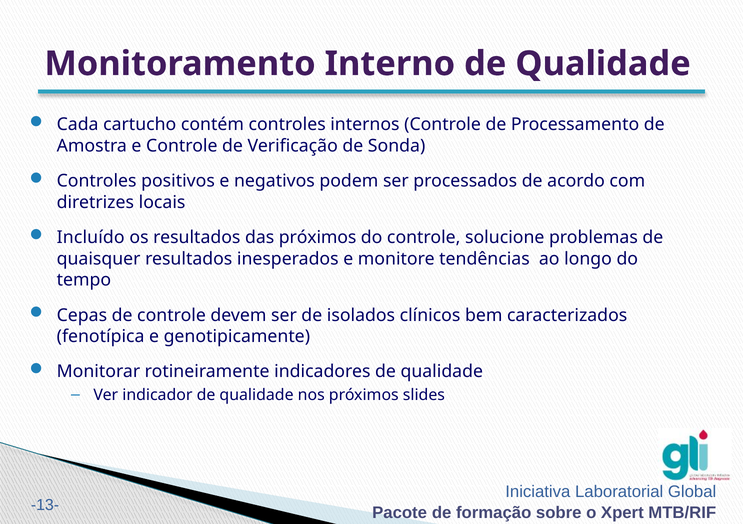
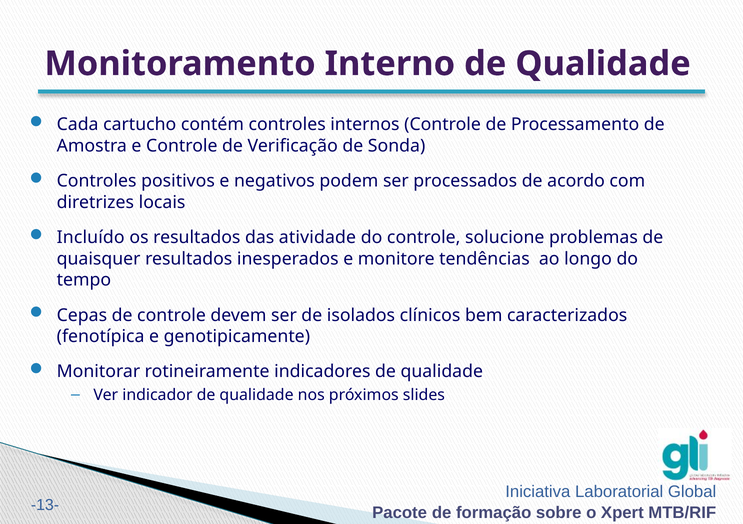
das próximos: próximos -> atividade
